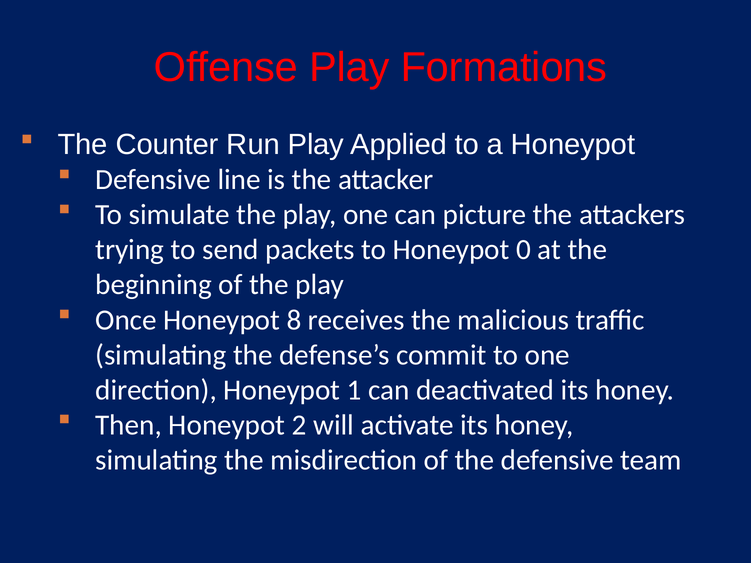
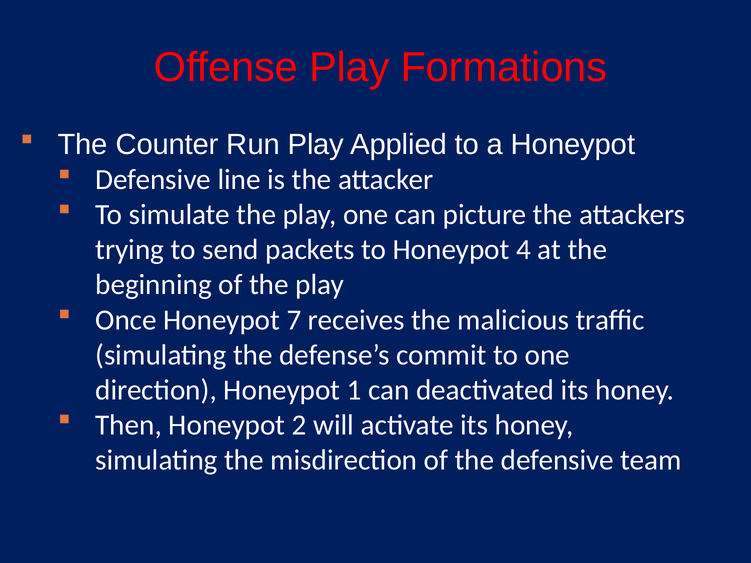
0: 0 -> 4
8: 8 -> 7
